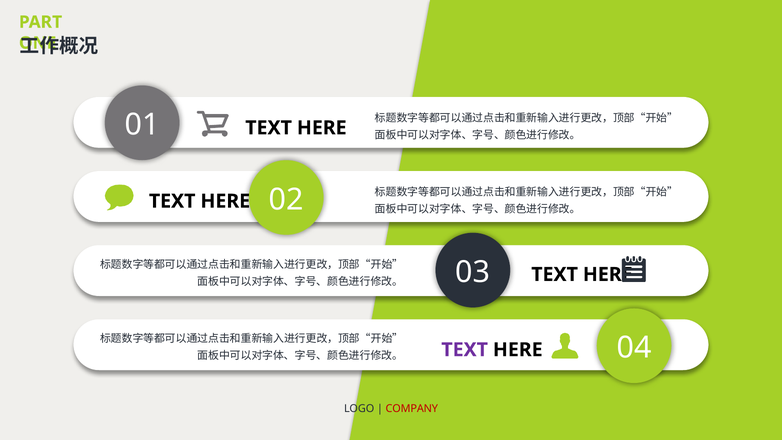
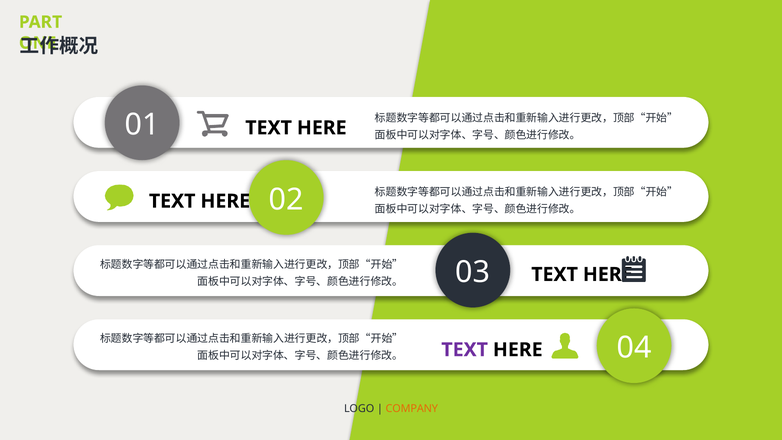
COMPANY colour: red -> orange
